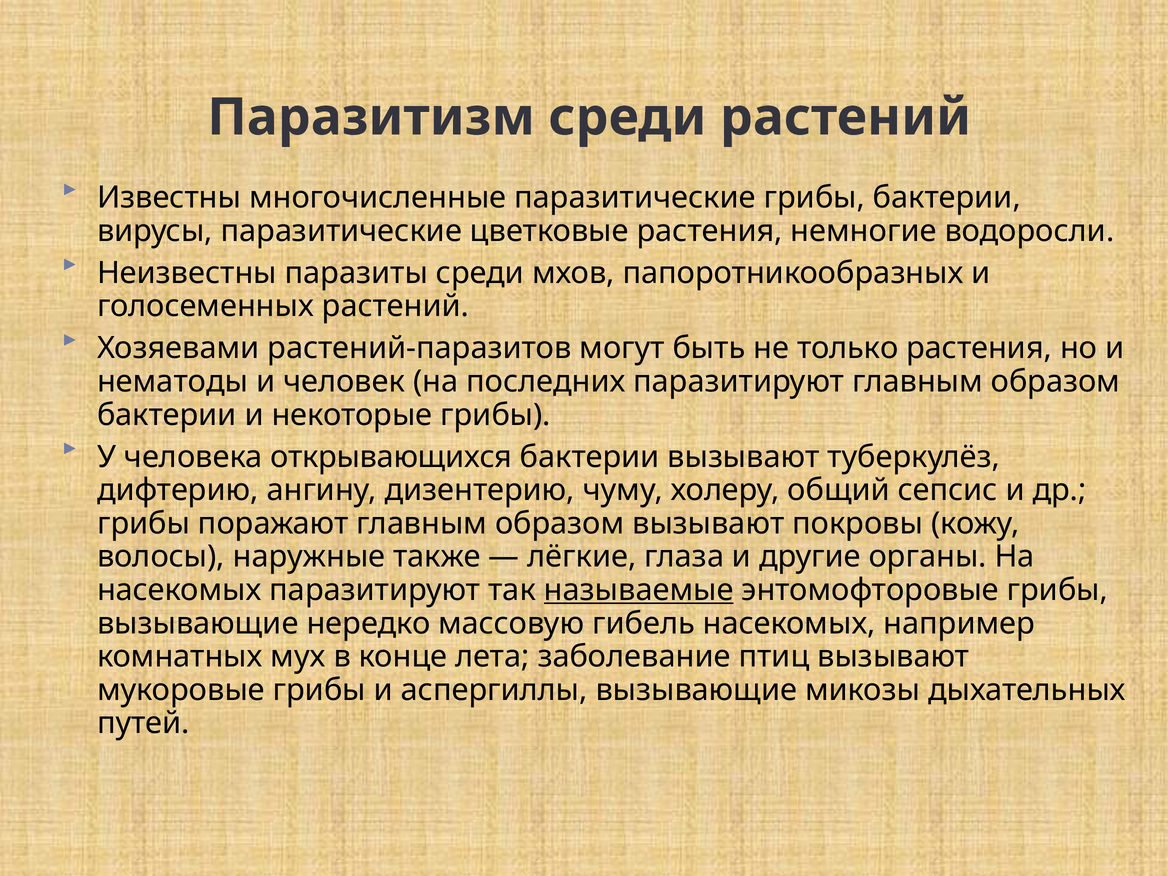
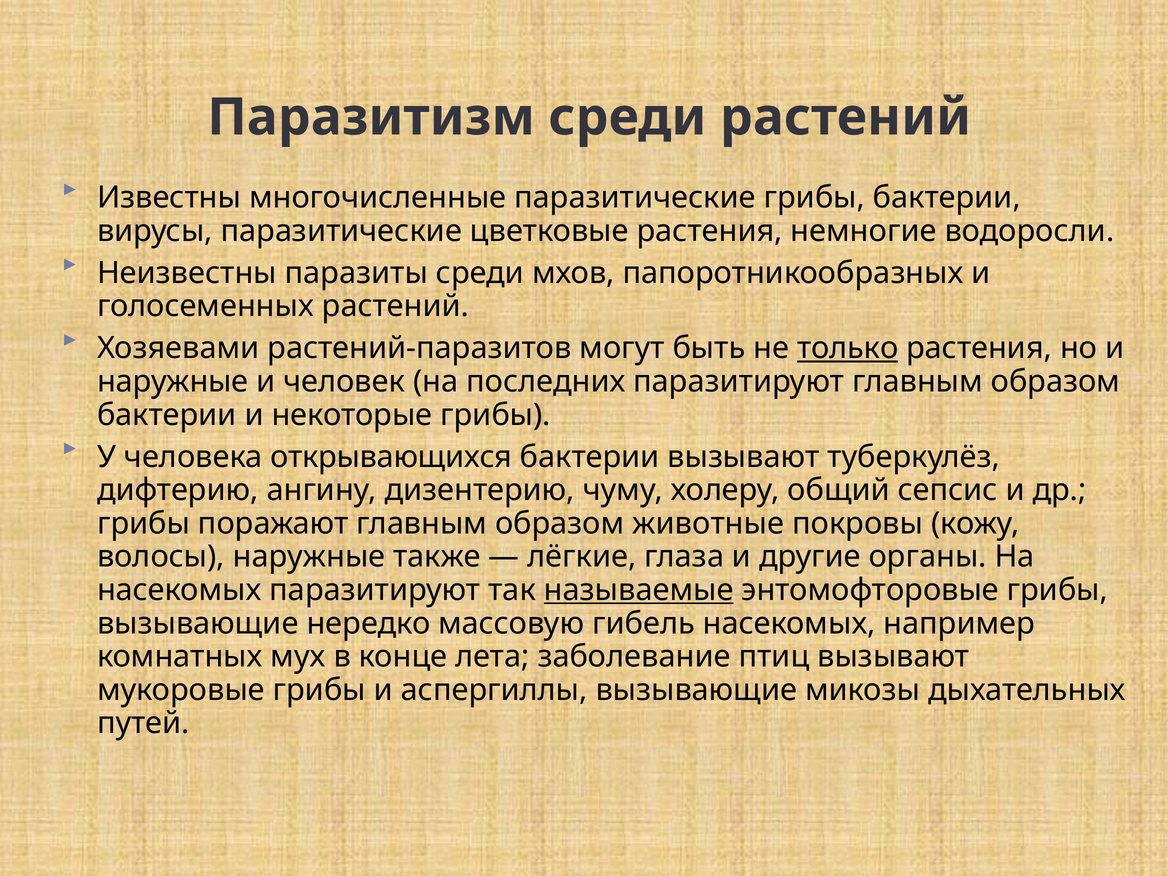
только underline: none -> present
нематоды at (173, 382): нематоды -> наружные
образом вызывают: вызывают -> животные
